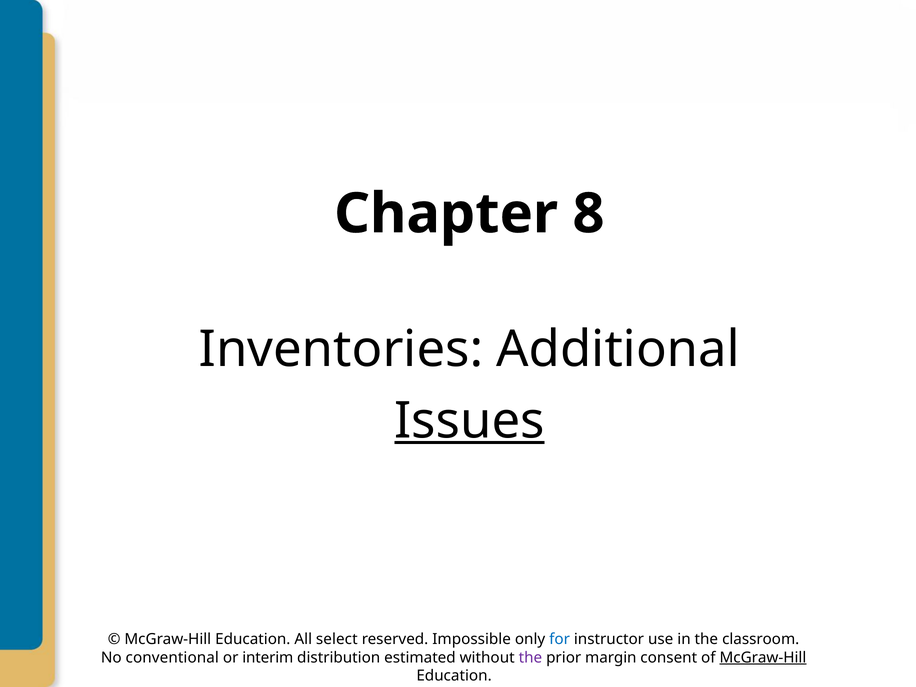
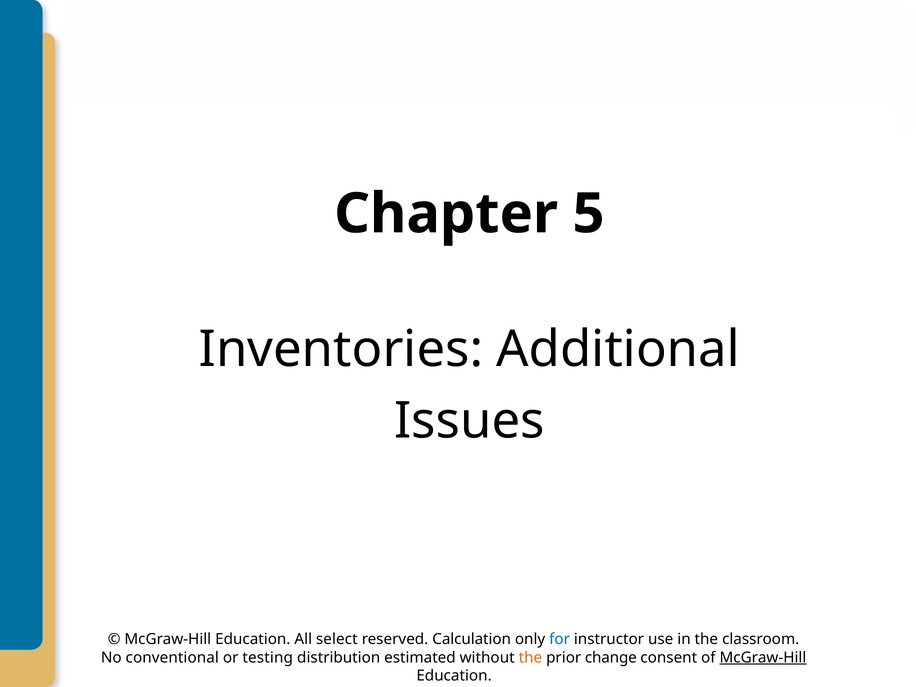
8: 8 -> 5
Issues underline: present -> none
Impossible: Impossible -> Calculation
interim: interim -> testing
the at (530, 658) colour: purple -> orange
margin: margin -> change
